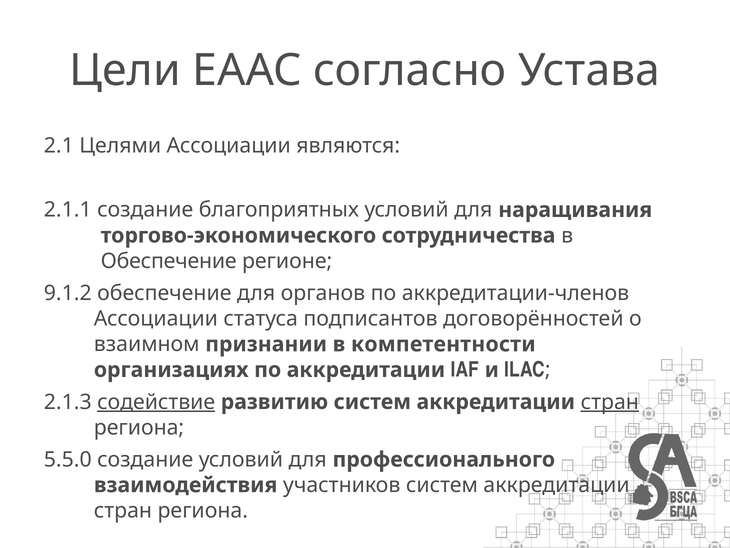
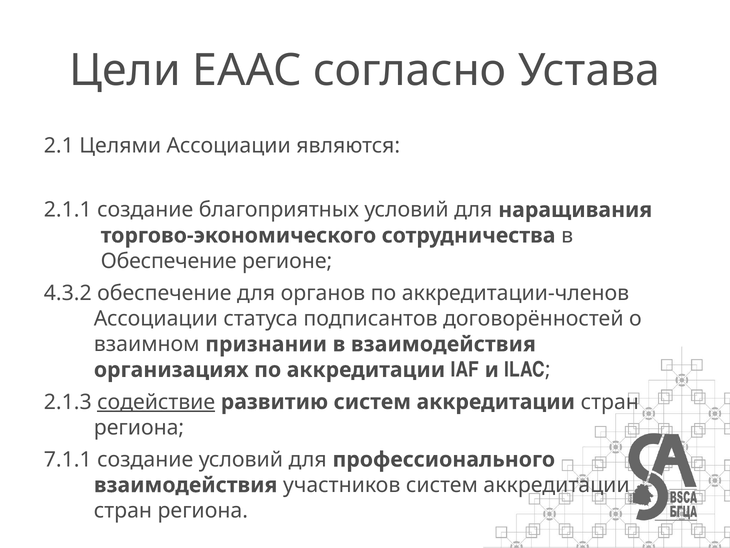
9.1.2: 9.1.2 -> 4.3.2
в компетентности: компетентности -> взаимодействия
стран at (610, 402) underline: present -> none
5.5.0: 5.5.0 -> 7.1.1
